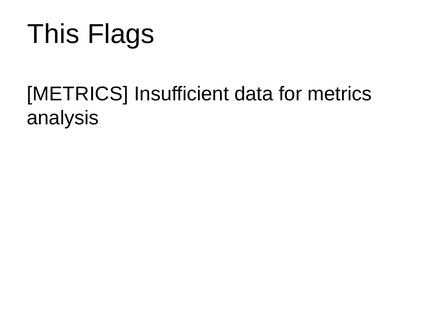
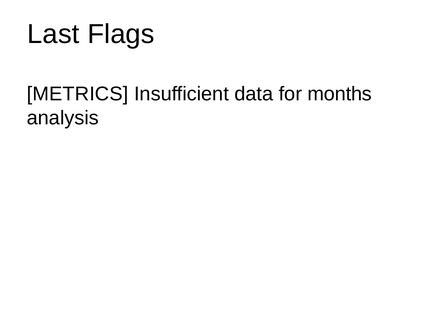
This: This -> Last
for metrics: metrics -> months
